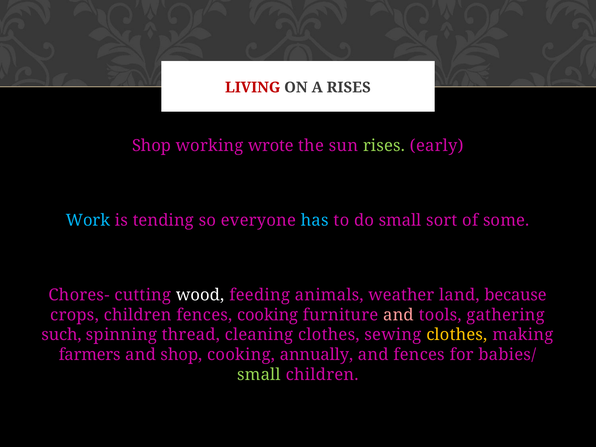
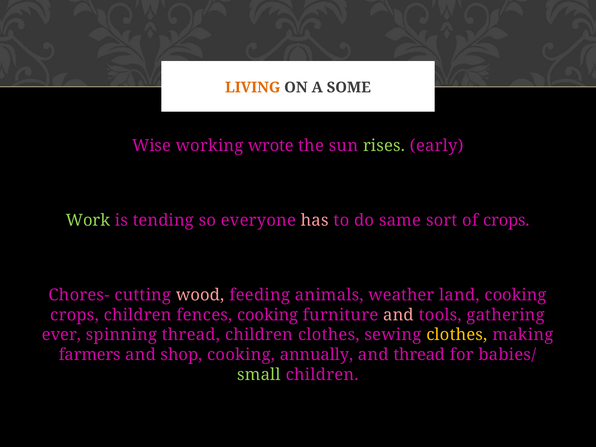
LIVING colour: red -> orange
A RISES: RISES -> SOME
Shop at (152, 146): Shop -> Wise
Work colour: light blue -> light green
has colour: light blue -> pink
do small: small -> same
of some: some -> crops
wood colour: white -> pink
land because: because -> cooking
such: such -> ever
thread cleaning: cleaning -> children
and fences: fences -> thread
